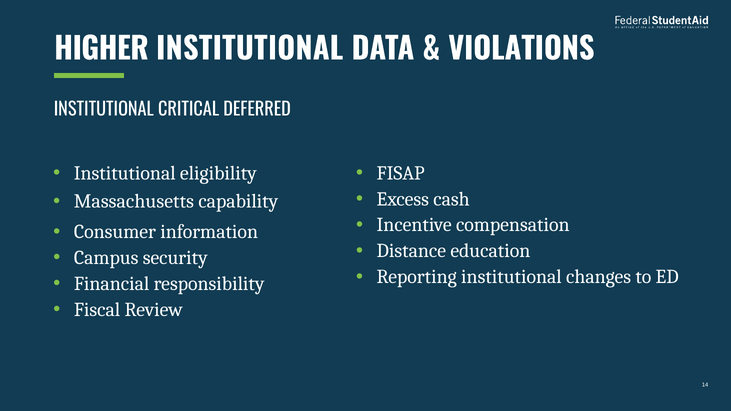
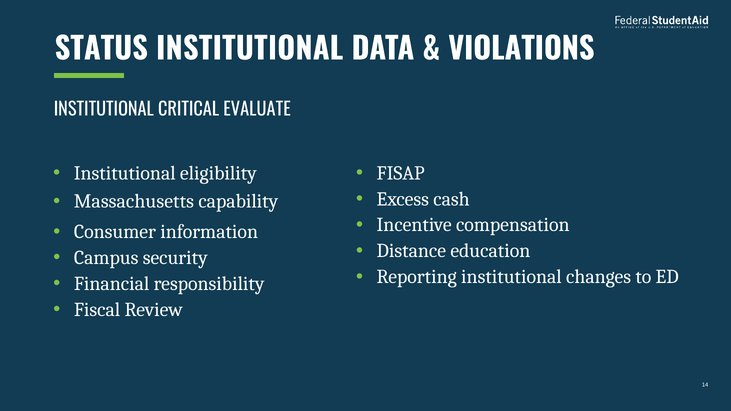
HIGHER: HIGHER -> STATUS
DEFERRED: DEFERRED -> EVALUATE
